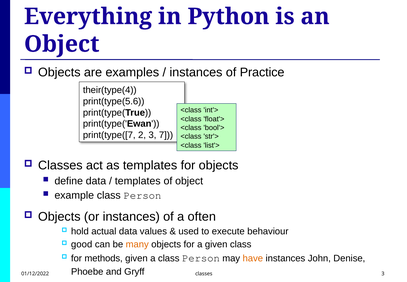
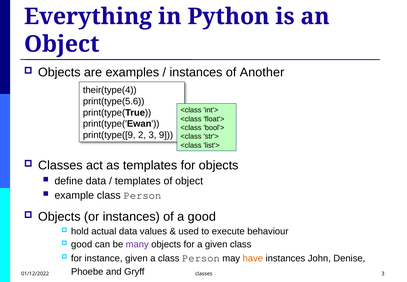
Practice: Practice -> Another
print(type([7: print(type([7 -> print(type([9
7: 7 -> 9
a often: often -> good
many colour: orange -> purple
methods: methods -> instance
